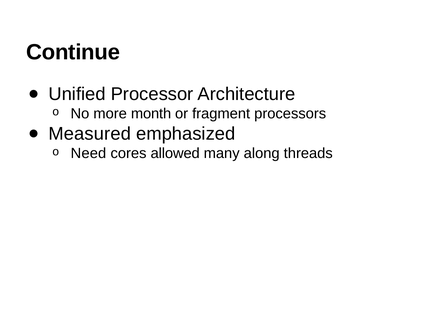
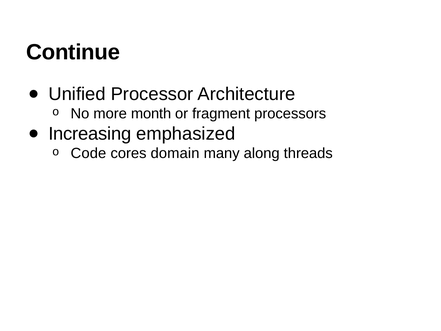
Measured: Measured -> Increasing
Need: Need -> Code
allowed: allowed -> domain
